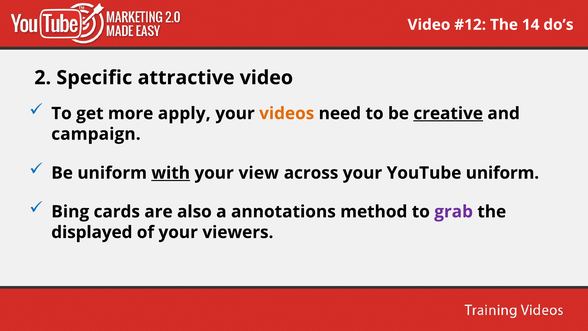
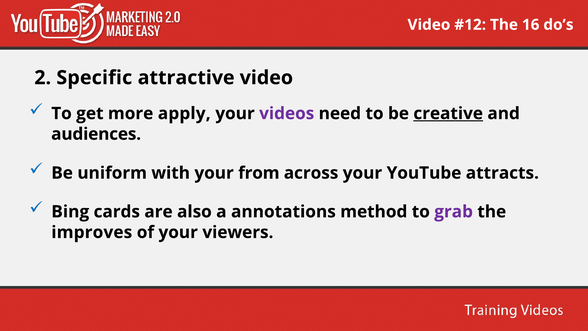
14: 14 -> 16
videos colour: orange -> purple
campaign: campaign -> audiences
with underline: present -> none
view: view -> from
YouTube uniform: uniform -> attracts
displayed: displayed -> improves
